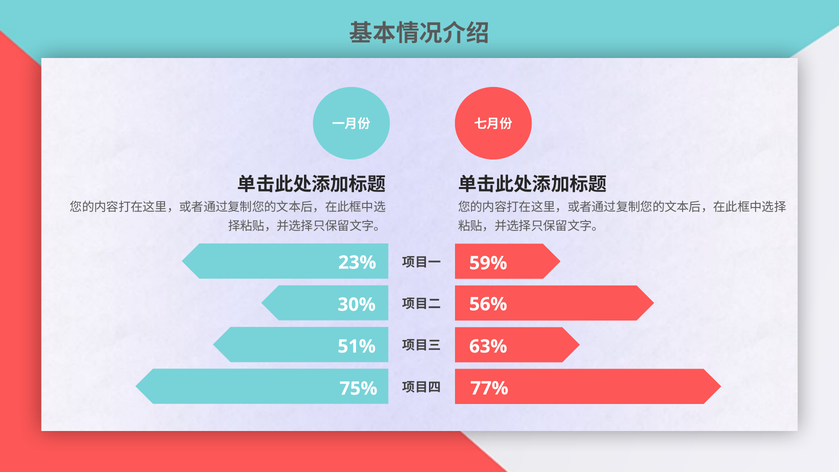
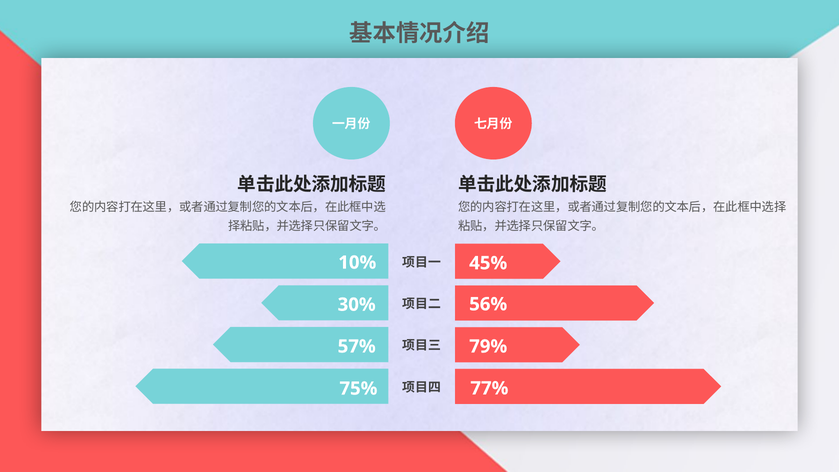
23%: 23% -> 10%
59%: 59% -> 45%
51%: 51% -> 57%
63%: 63% -> 79%
